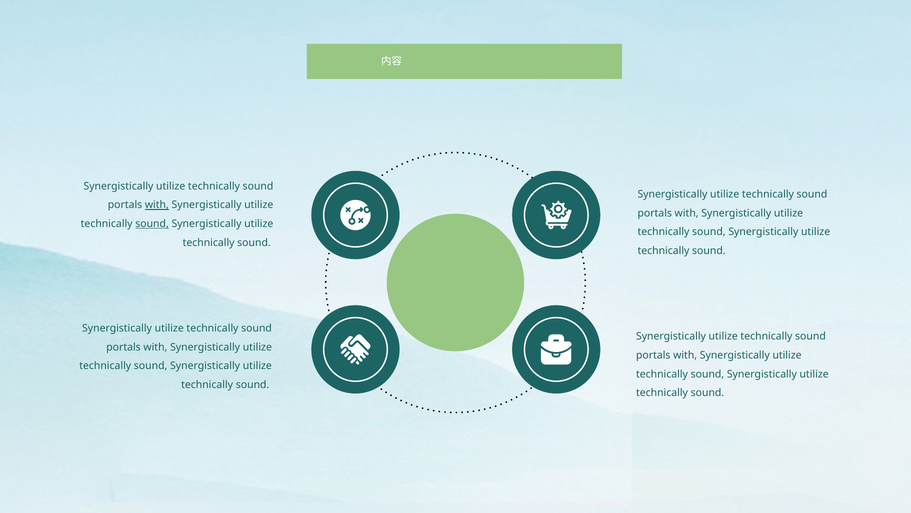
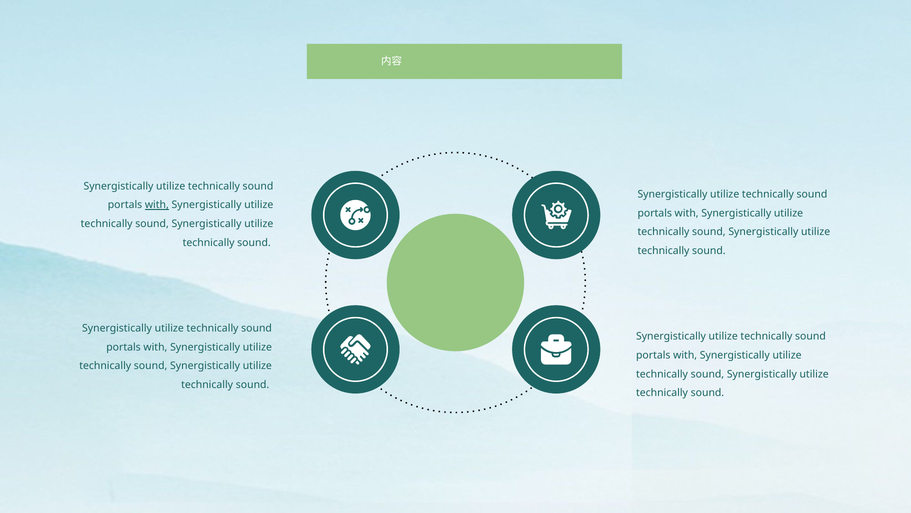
sound at (152, 224) underline: present -> none
